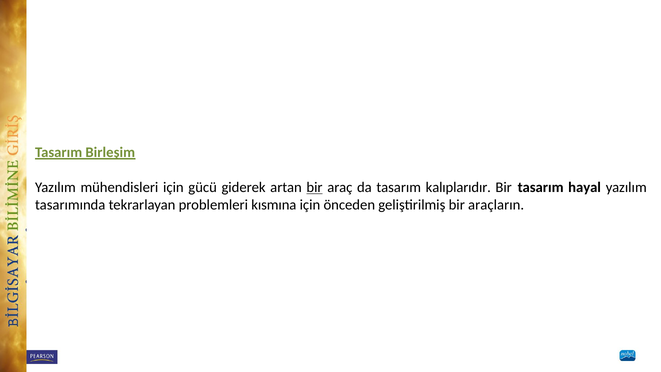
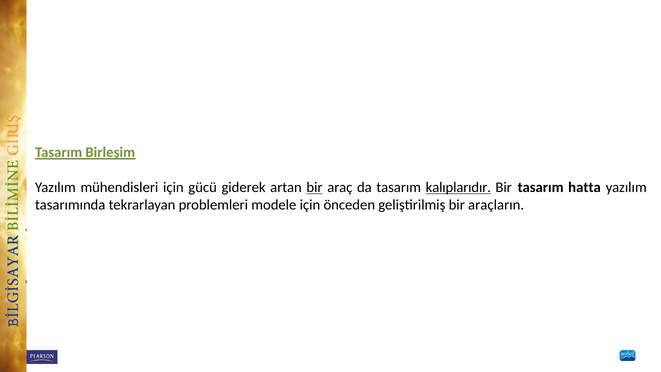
kalıplarıdır underline: none -> present
hayal: hayal -> hatta
kısmına: kısmına -> modele
